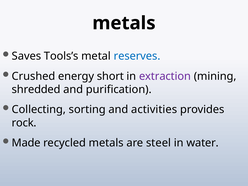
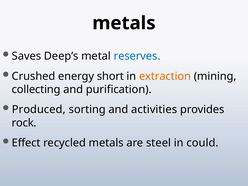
Tools’s: Tools’s -> Deep’s
extraction colour: purple -> orange
shredded: shredded -> collecting
Collecting: Collecting -> Produced
Made: Made -> Effect
water: water -> could
